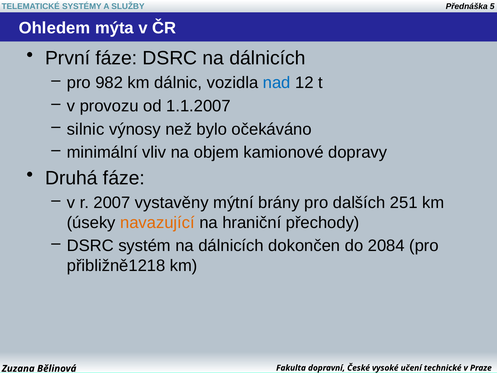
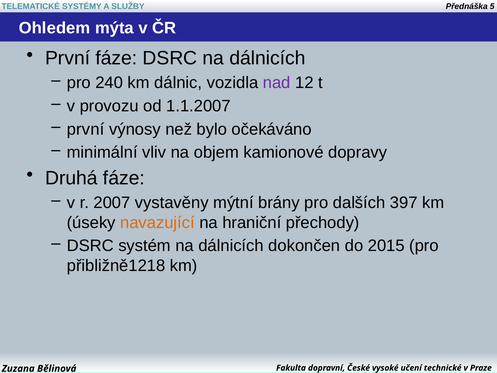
982: 982 -> 240
nad colour: blue -> purple
silnic at (86, 129): silnic -> první
251: 251 -> 397
2084: 2084 -> 2015
